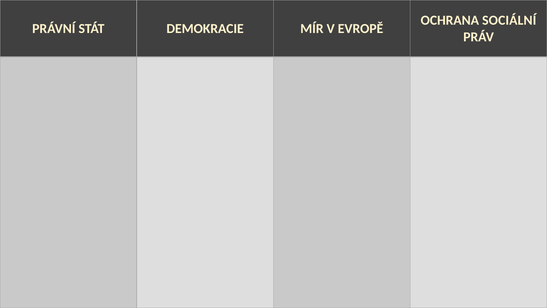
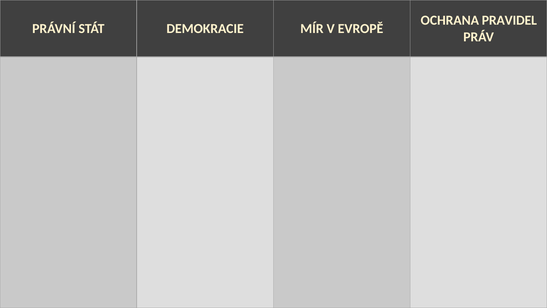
SOCIÁLNÍ: SOCIÁLNÍ -> PRAVIDEL
